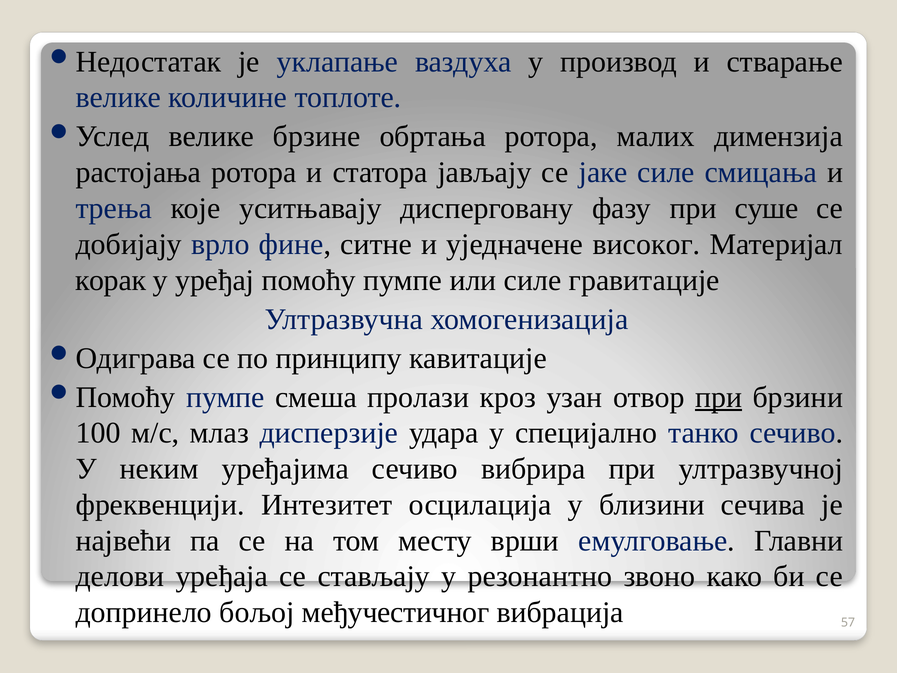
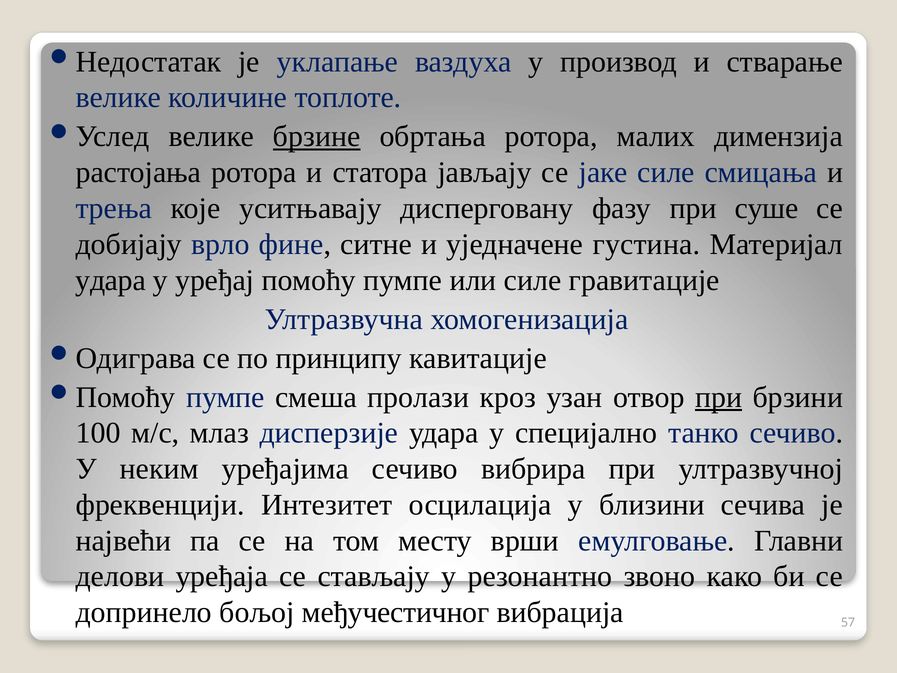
брзине underline: none -> present
високог: високог -> густина
корак at (111, 280): корак -> удара
